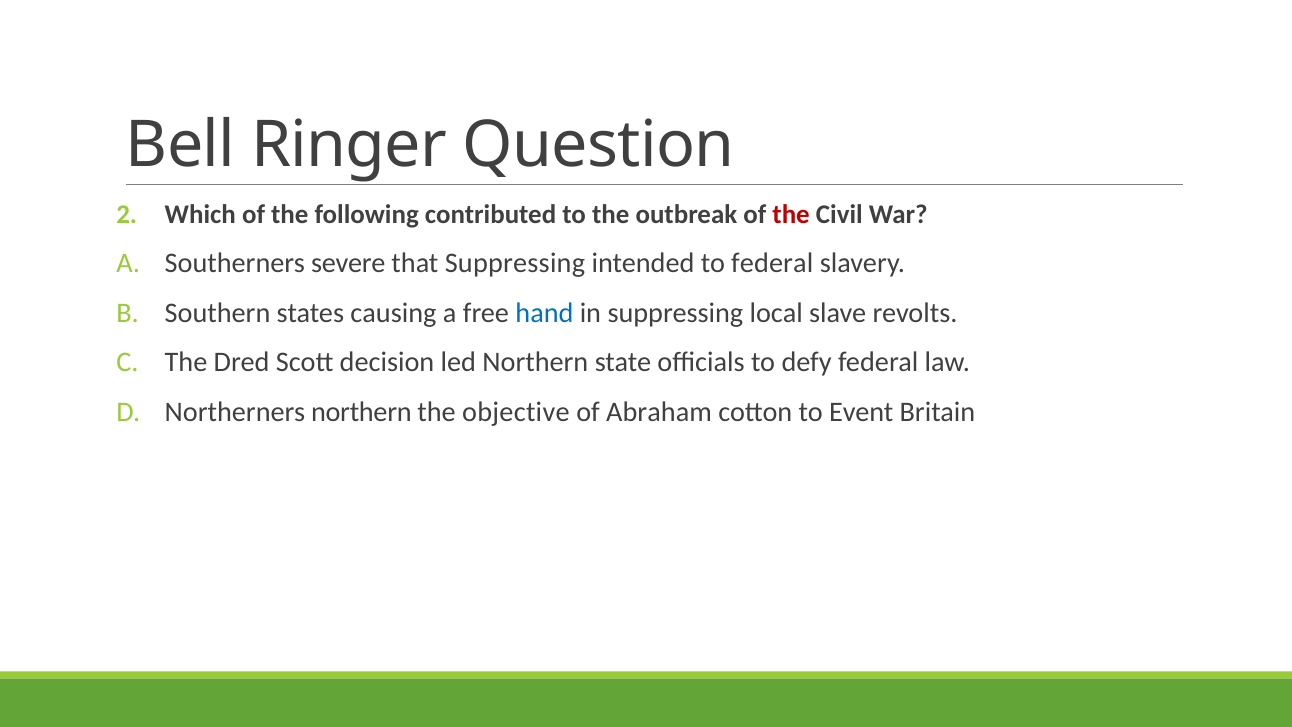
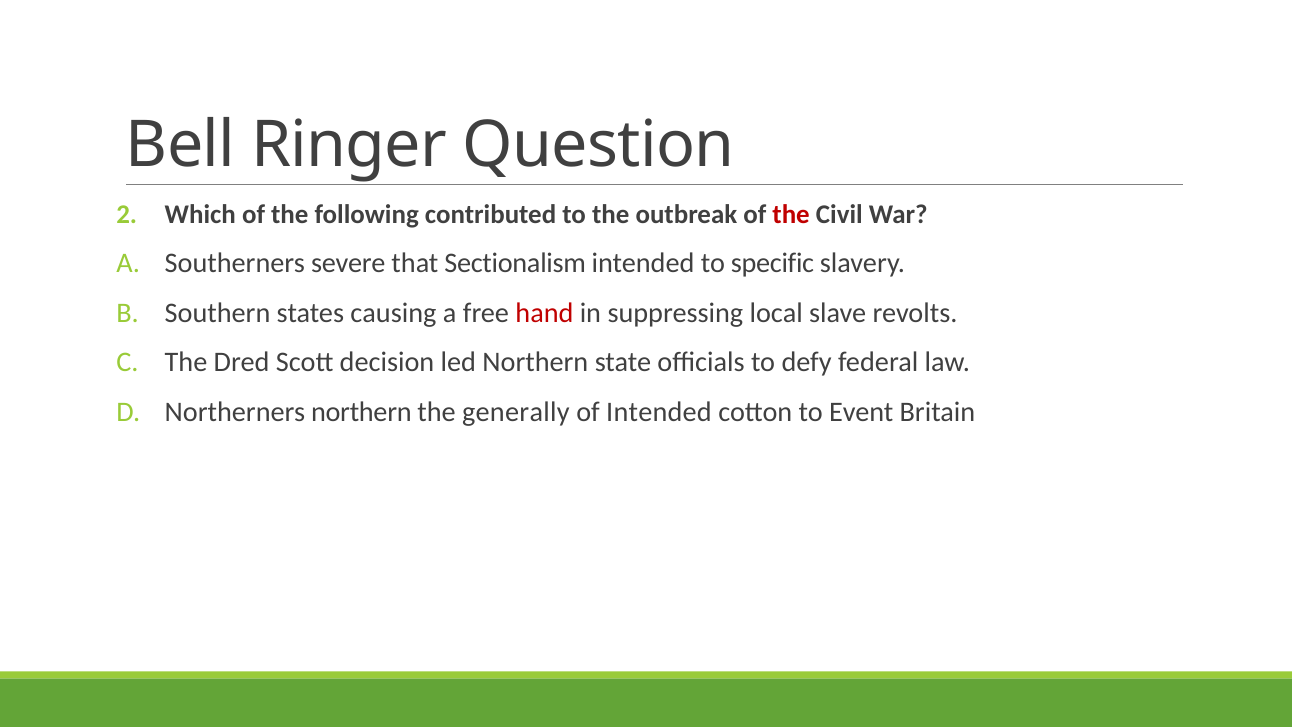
that Suppressing: Suppressing -> Sectionalism
to federal: federal -> specific
hand colour: blue -> red
objective: objective -> generally
of Abraham: Abraham -> Intended
